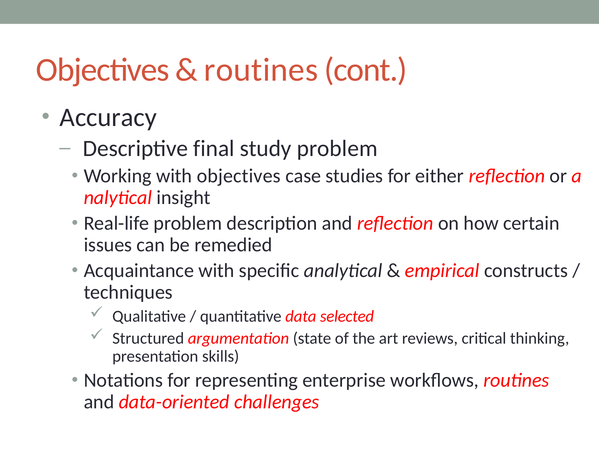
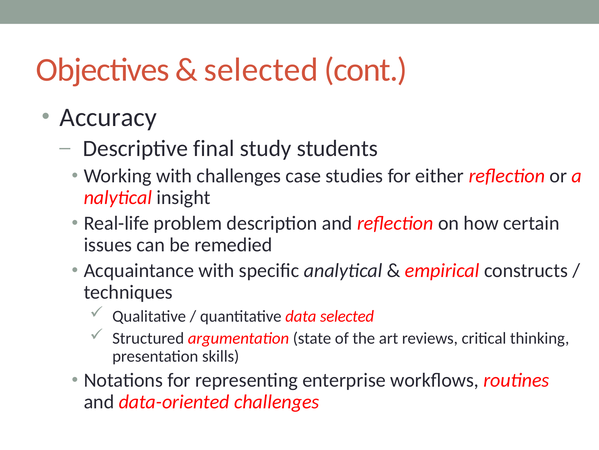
routines at (261, 70): routines -> selected
study problem: problem -> students
with objectives: objectives -> challenges
